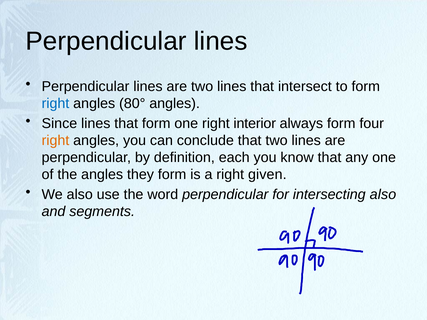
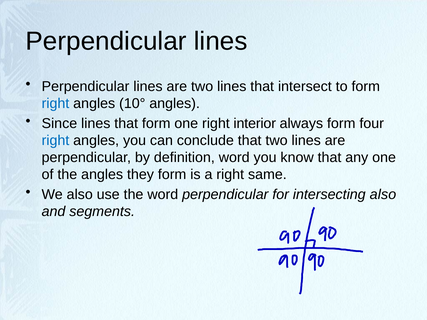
80°: 80° -> 10°
right at (55, 140) colour: orange -> blue
definition each: each -> word
given: given -> same
